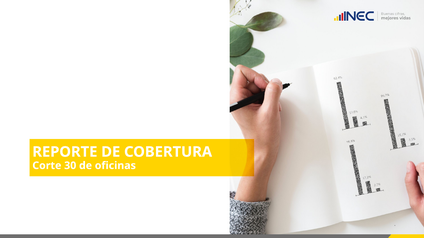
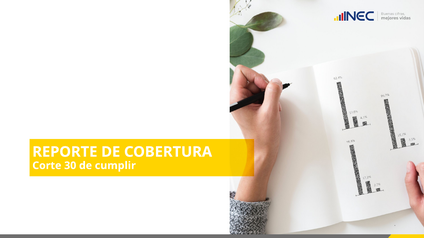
oficinas: oficinas -> cumplir
